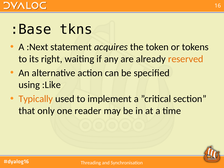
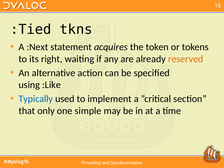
:Base: :Base -> :Tied
Typically colour: orange -> blue
reader: reader -> simple
